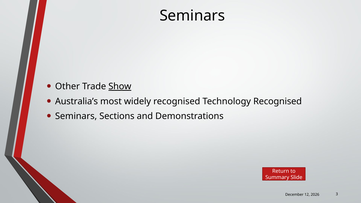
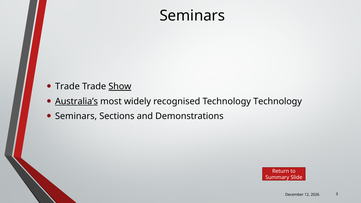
Other at (67, 87): Other -> Trade
Australia’s underline: none -> present
Technology Recognised: Recognised -> Technology
